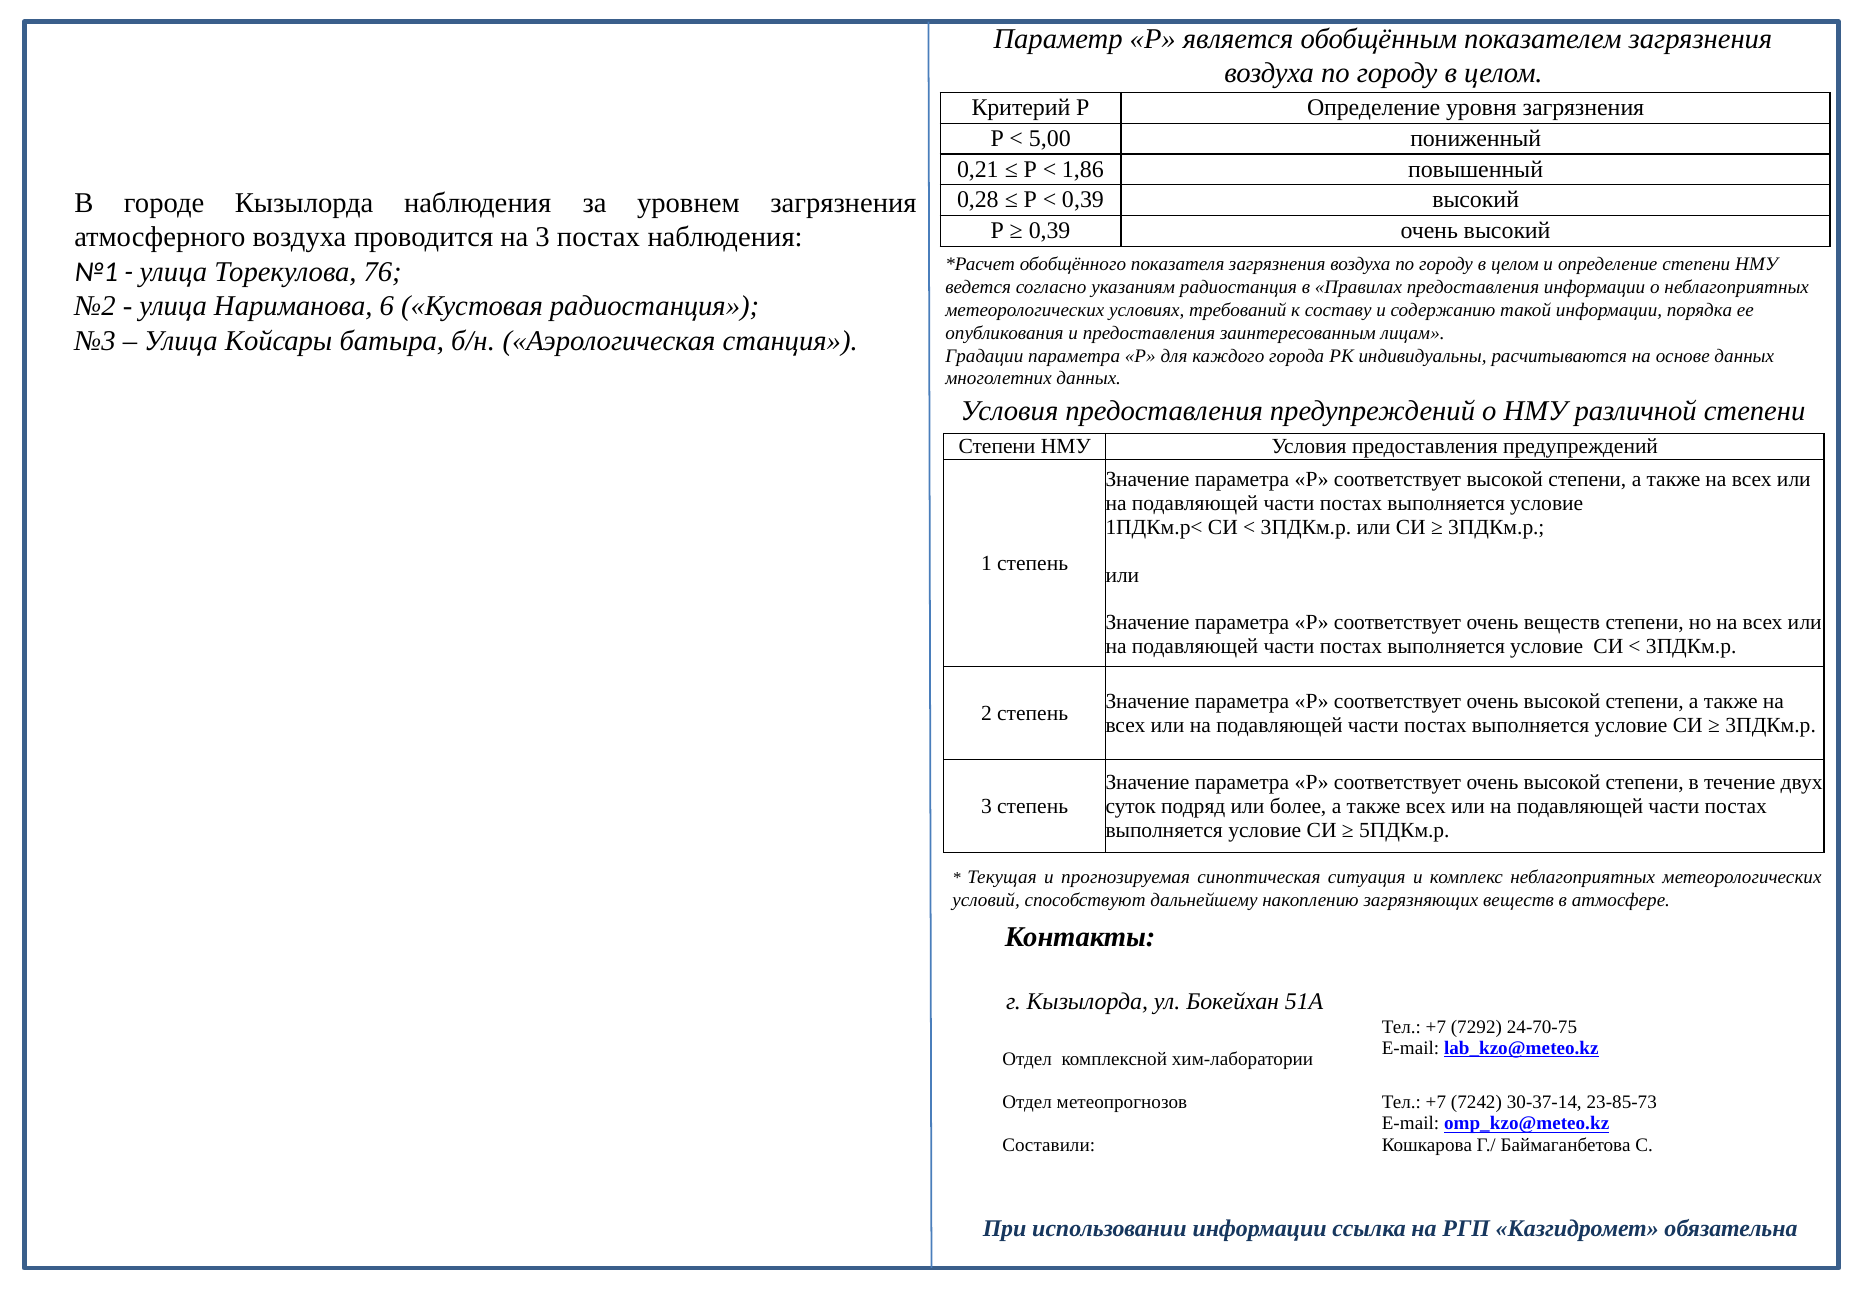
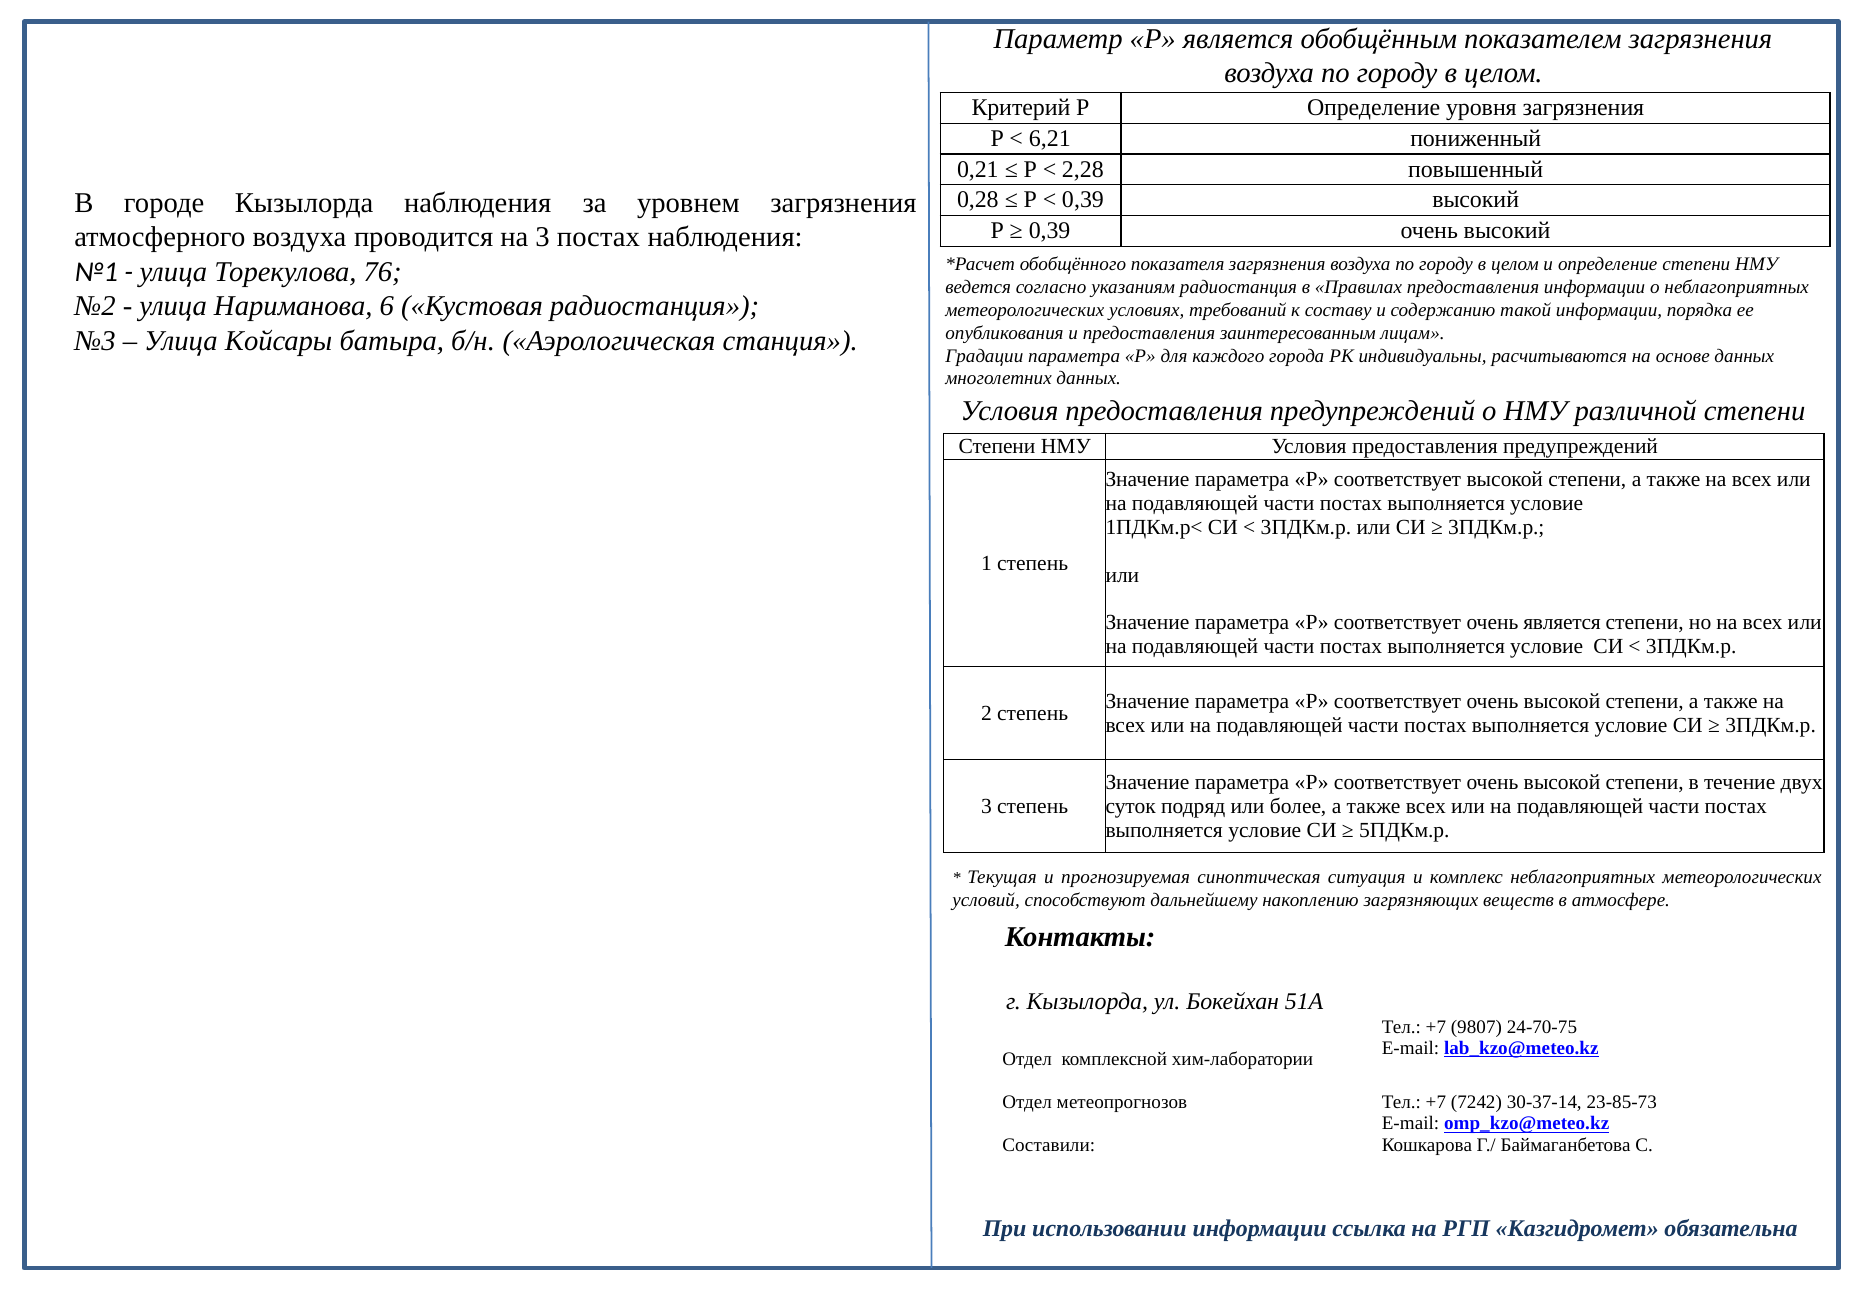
5,00: 5,00 -> 6,21
1,86: 1,86 -> 2,28
очень веществ: веществ -> является
7292: 7292 -> 9807
